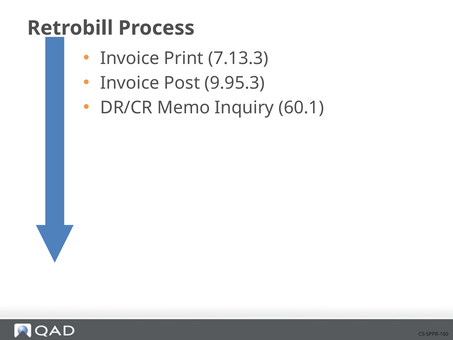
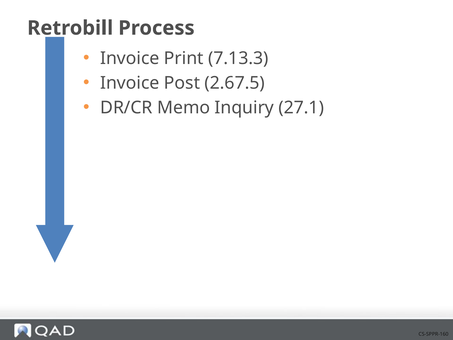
9.95.3: 9.95.3 -> 2.67.5
60.1: 60.1 -> 27.1
